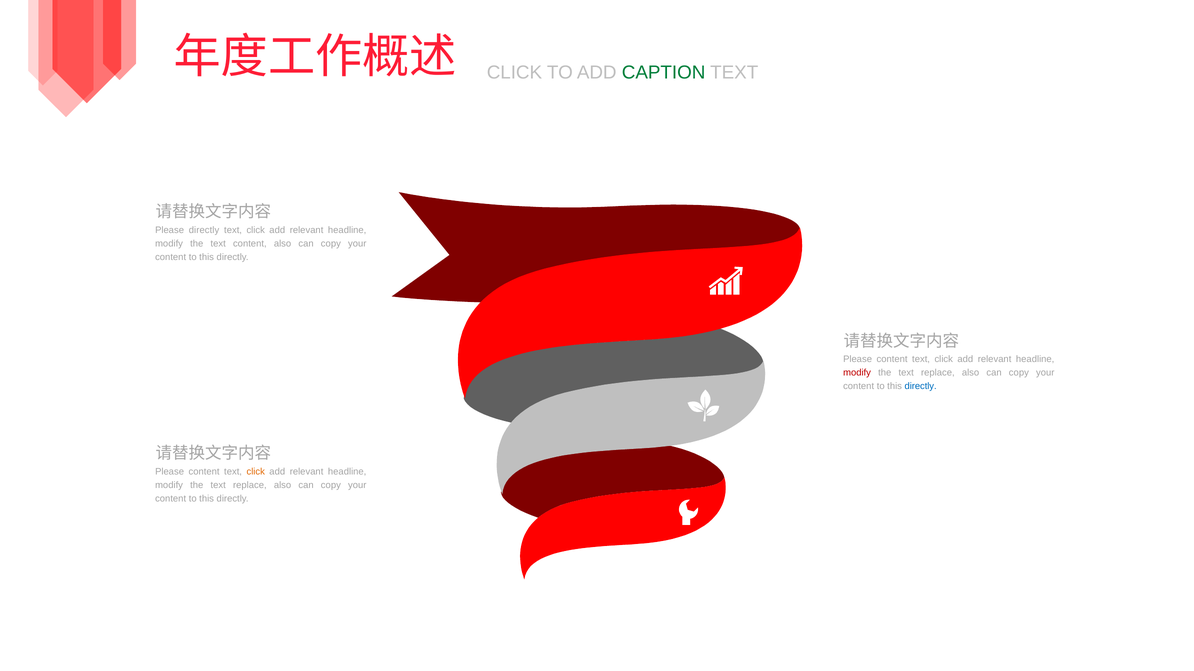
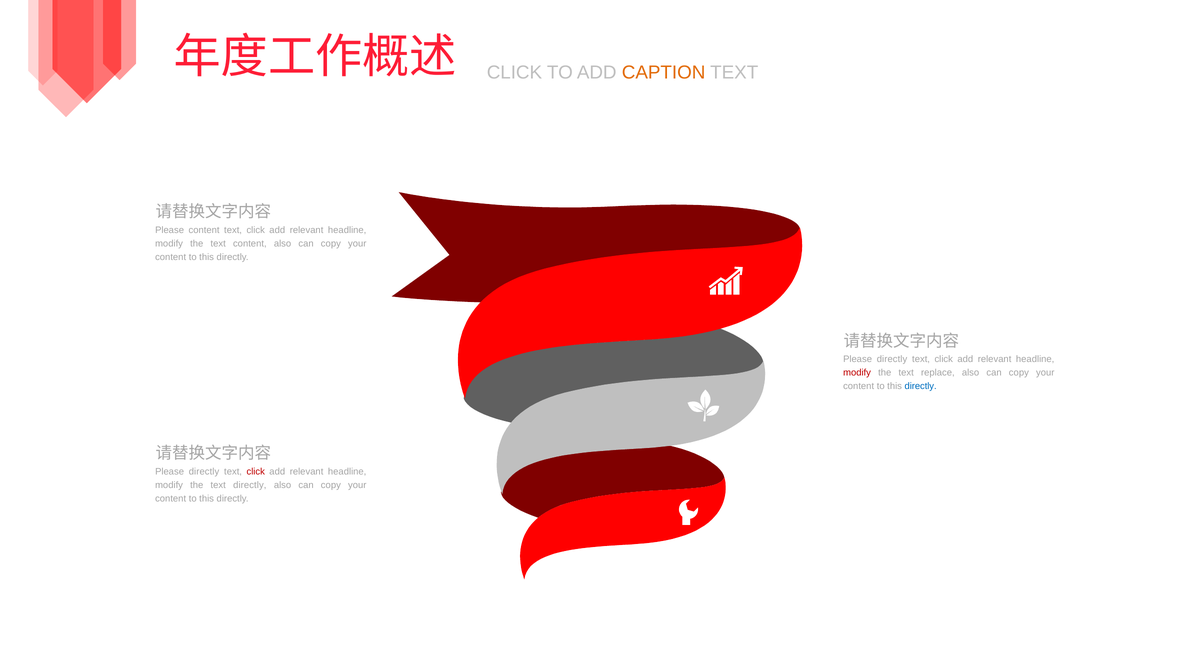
CAPTION colour: green -> orange
Please directly: directly -> content
content at (892, 360): content -> directly
content at (204, 472): content -> directly
click at (256, 472) colour: orange -> red
replace at (250, 486): replace -> directly
